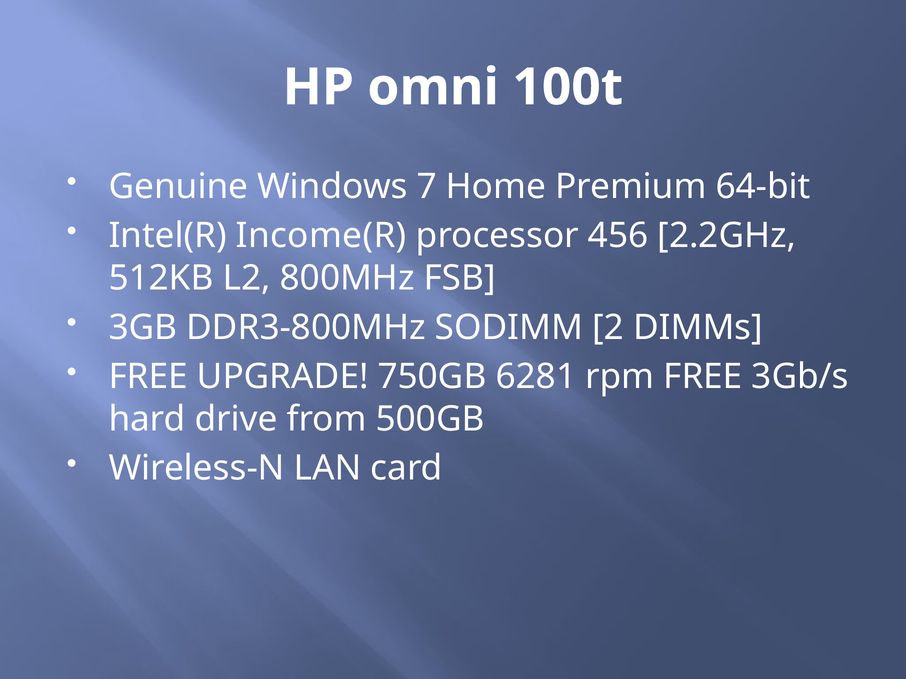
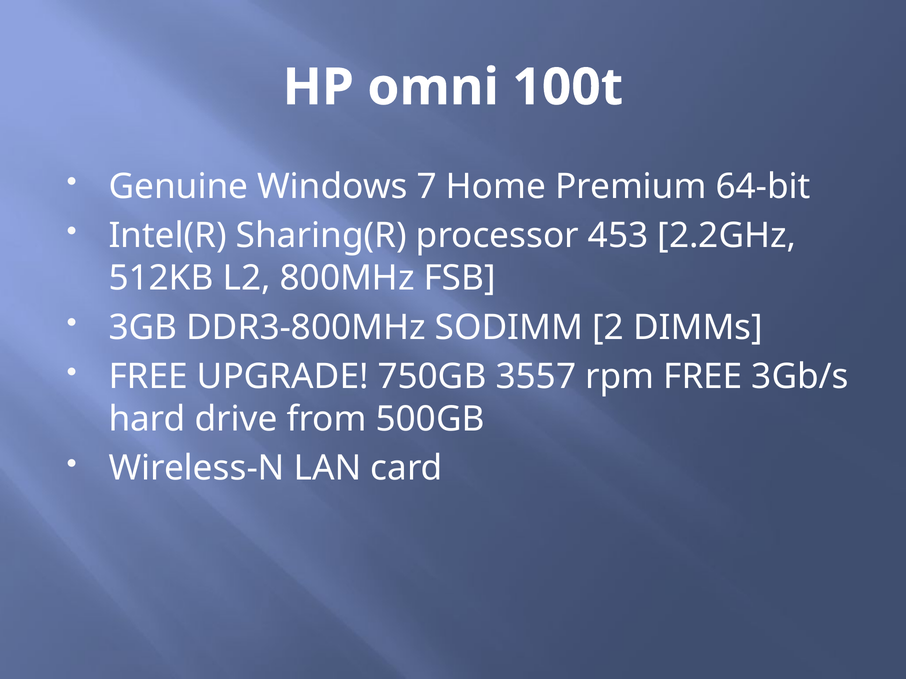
Income(R: Income(R -> Sharing(R
456: 456 -> 453
6281: 6281 -> 3557
